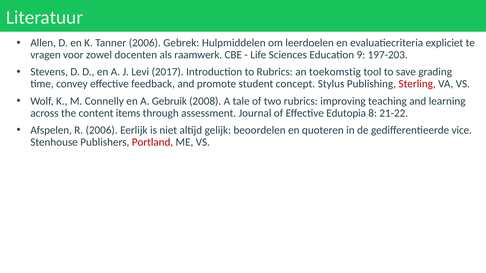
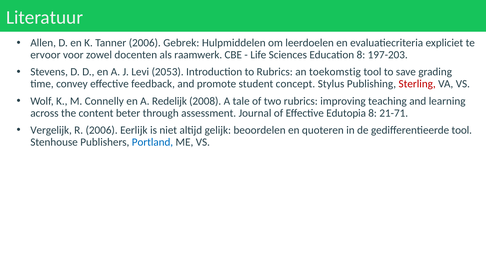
vragen: vragen -> ervoor
Education 9: 9 -> 8
2017: 2017 -> 2053
Gebruik: Gebruik -> Redelijk
items: items -> beter
21-22: 21-22 -> 21-71
Afspelen: Afspelen -> Vergelijk
gedifferentieerde vice: vice -> tool
Portland colour: red -> blue
